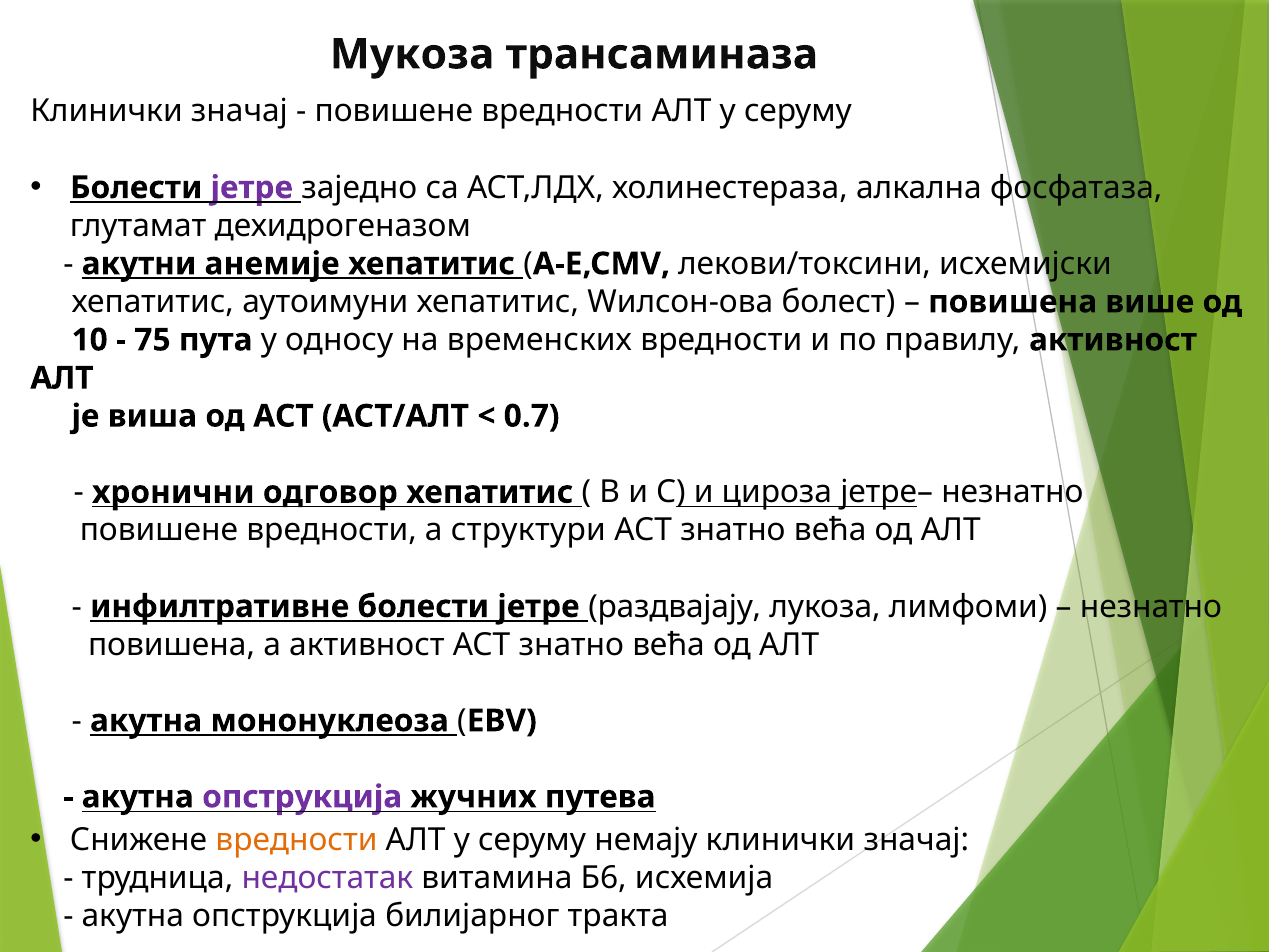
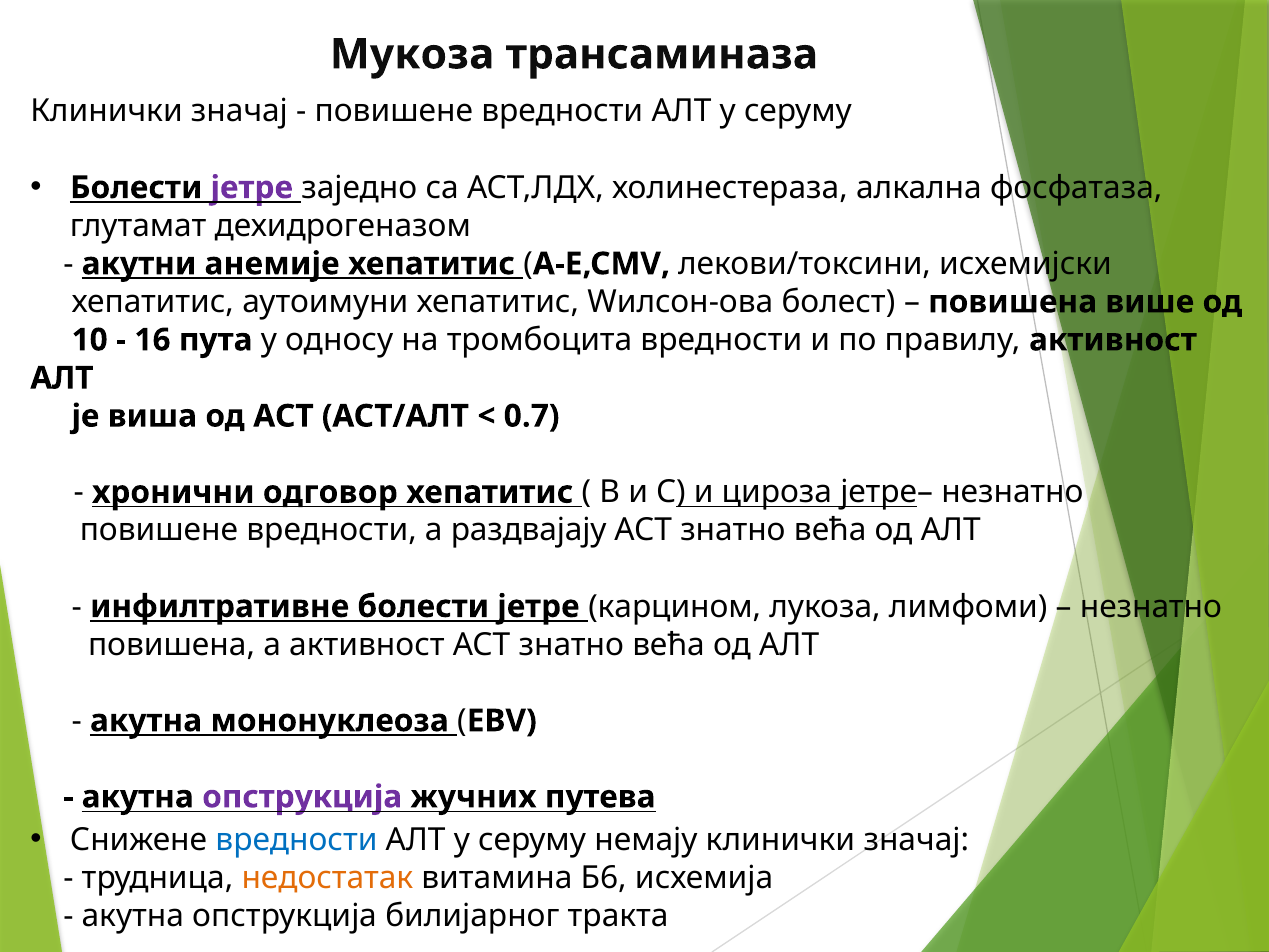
75: 75 -> 16
временских: временских -> тромбоцита
структури: структури -> раздвајају
раздвајају: раздвајају -> карцином
вредности at (296, 839) colour: orange -> blue
недостатак colour: purple -> orange
